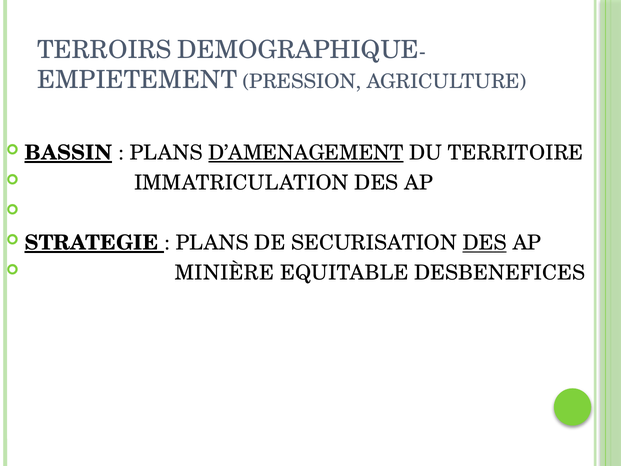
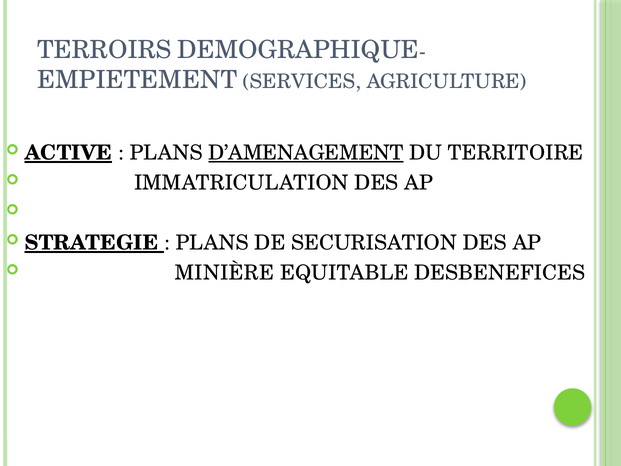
PRESSION: PRESSION -> SERVICES
BASSIN: BASSIN -> ACTIVE
DES at (485, 243) underline: present -> none
